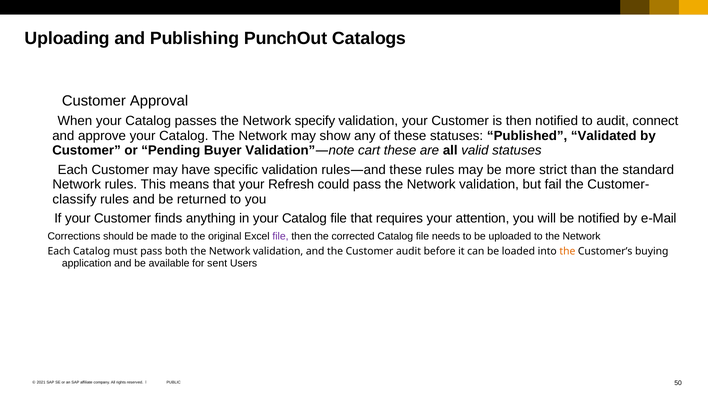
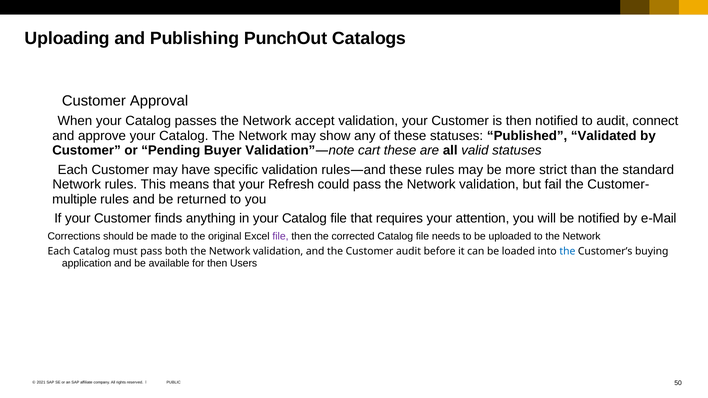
specify: specify -> accept
classify: classify -> multiple
the at (567, 251) colour: orange -> blue
for sent: sent -> then
